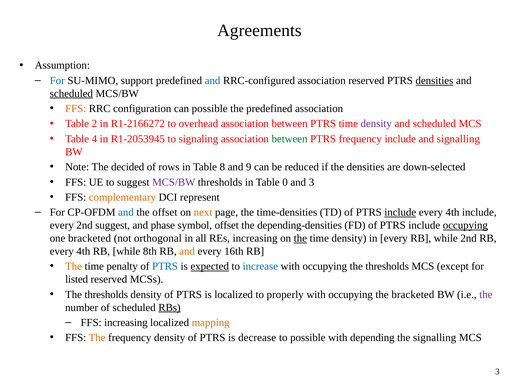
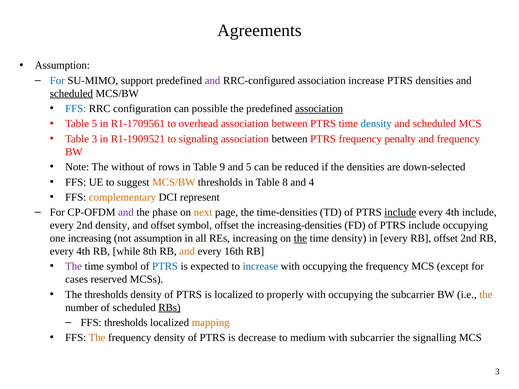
and at (213, 81) colour: blue -> purple
association reserved: reserved -> increase
densities at (434, 81) underline: present -> none
FFS at (76, 109) colour: orange -> blue
association at (319, 109) underline: none -> present
Table 2: 2 -> 5
R1-2166272: R1-2166272 -> R1-1709561
density at (376, 124) colour: purple -> blue
Table 4: 4 -> 3
R1-2053945: R1-2053945 -> R1-1909521
between at (290, 139) colour: green -> black
frequency include: include -> penalty
and signalling: signalling -> frequency
decided: decided -> without
8: 8 -> 9
and 9: 9 -> 5
MCS/BW at (174, 182) colour: purple -> orange
0: 0 -> 8
and 3: 3 -> 4
and at (126, 213) colour: blue -> purple
the offset: offset -> phase
2nd suggest: suggest -> density
and phase: phase -> offset
depending-densities: depending-densities -> increasing-densities
occupying at (465, 225) underline: present -> none
one bracketed: bracketed -> increasing
not orthogonal: orthogonal -> assumption
every RB while: while -> offset
The at (74, 267) colour: orange -> purple
time penalty: penalty -> symbol
expected underline: present -> none
thresholds at (387, 267): thresholds -> frequency
listed: listed -> cases
the bracketed: bracketed -> subcarrier
the at (486, 295) colour: purple -> orange
FFS increasing: increasing -> thresholds
to possible: possible -> medium
with depending: depending -> subcarrier
